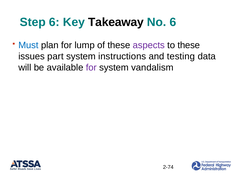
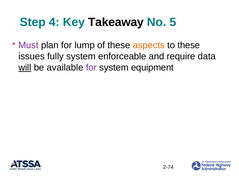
Step 6: 6 -> 4
No 6: 6 -> 5
Must colour: blue -> purple
aspects colour: purple -> orange
part: part -> fully
instructions: instructions -> enforceable
testing: testing -> require
will underline: none -> present
vandalism: vandalism -> equipment
